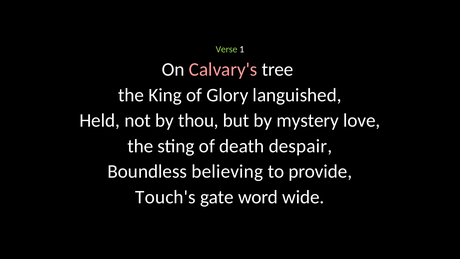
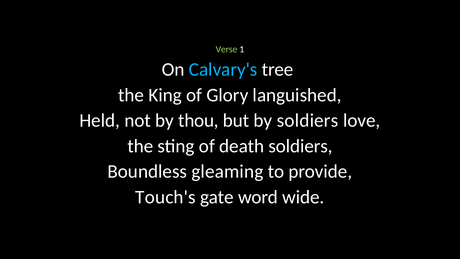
Calvary's colour: pink -> light blue
by mystery: mystery -> soldiers
death despair: despair -> soldiers
believing: believing -> gleaming
